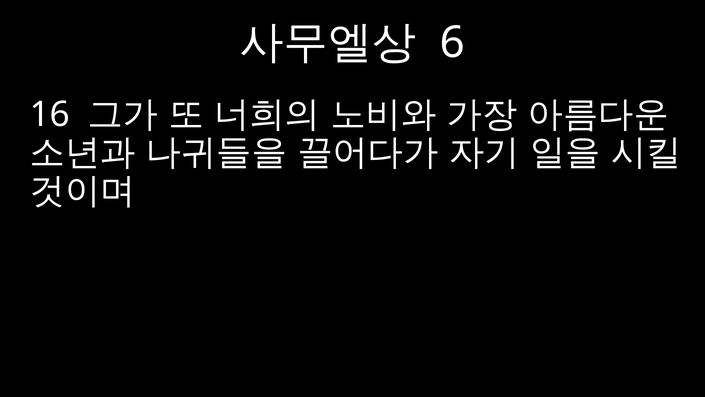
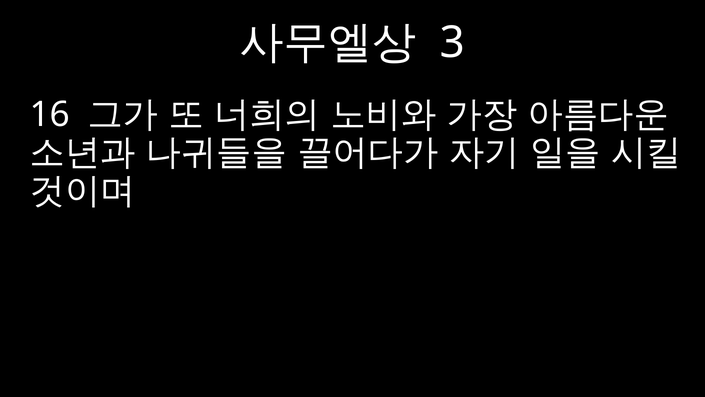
6: 6 -> 3
